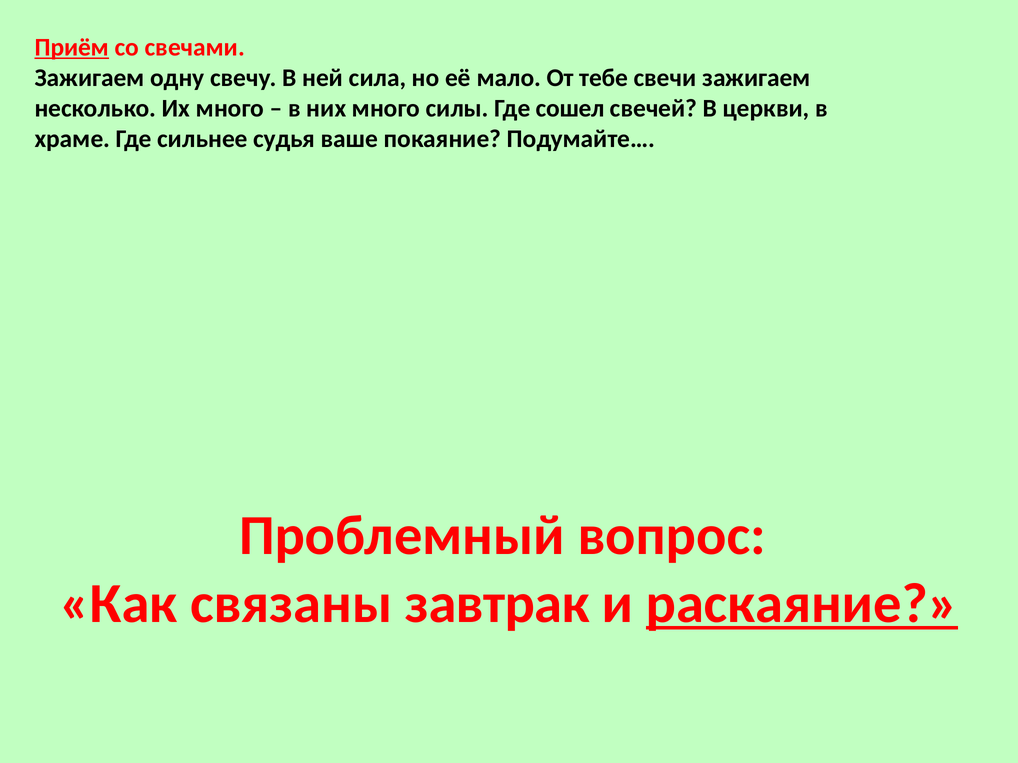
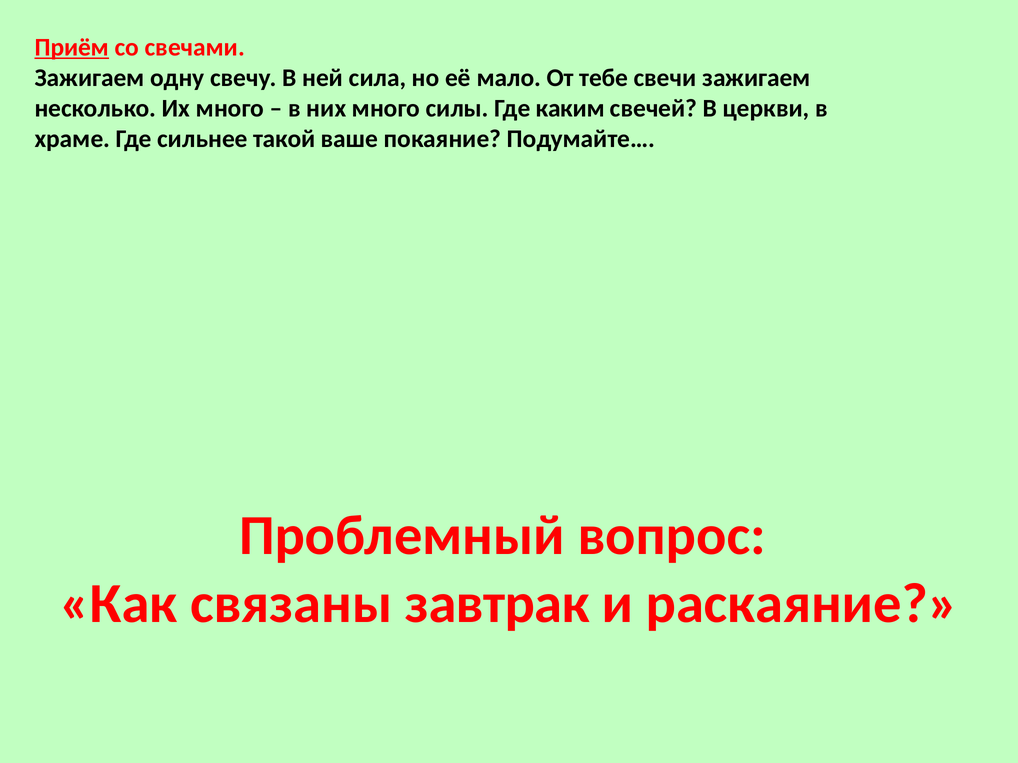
сошел: сошел -> каким
судья: судья -> такой
раскаяние underline: present -> none
